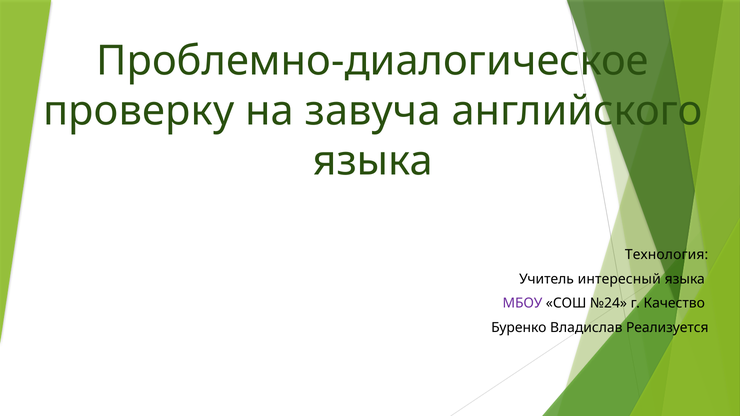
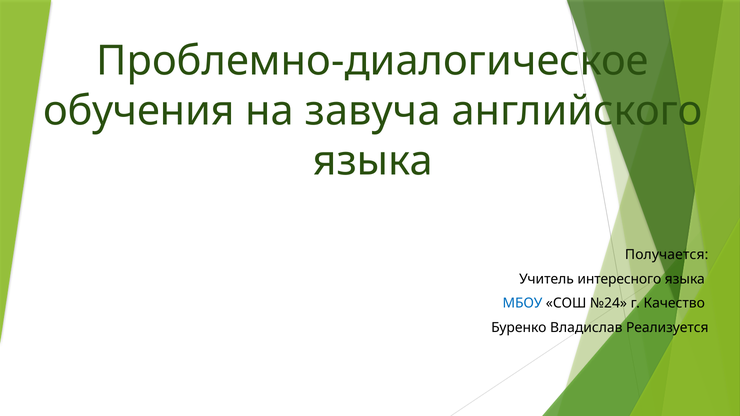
проверку: проверку -> обучения
Технология: Технология -> Получается
интересный: интересный -> интересного
МБОУ colour: purple -> blue
